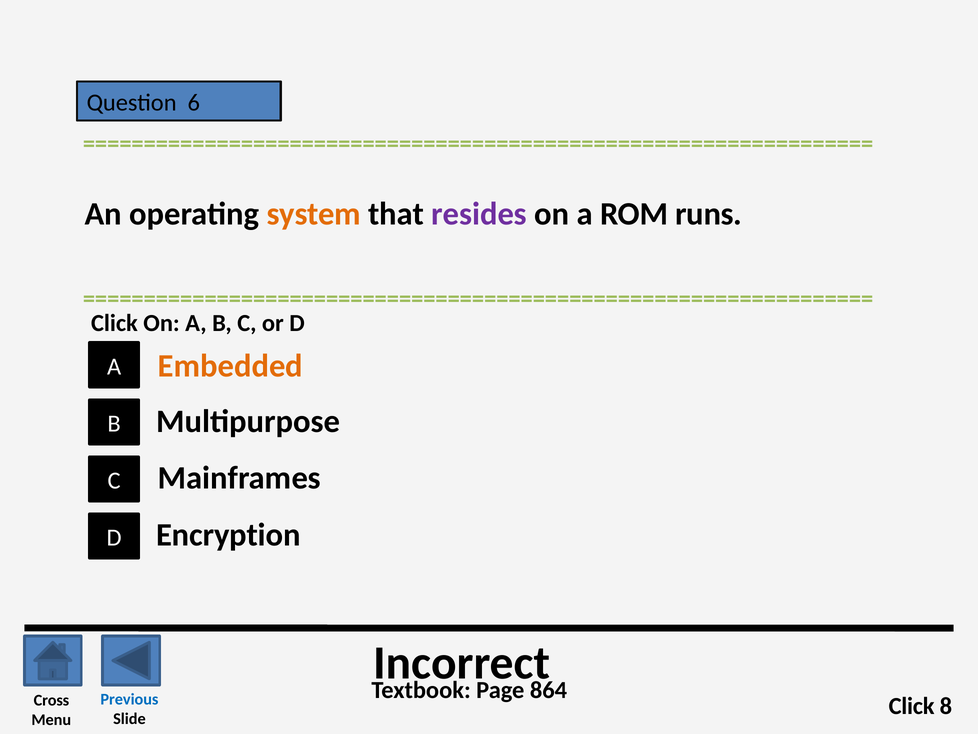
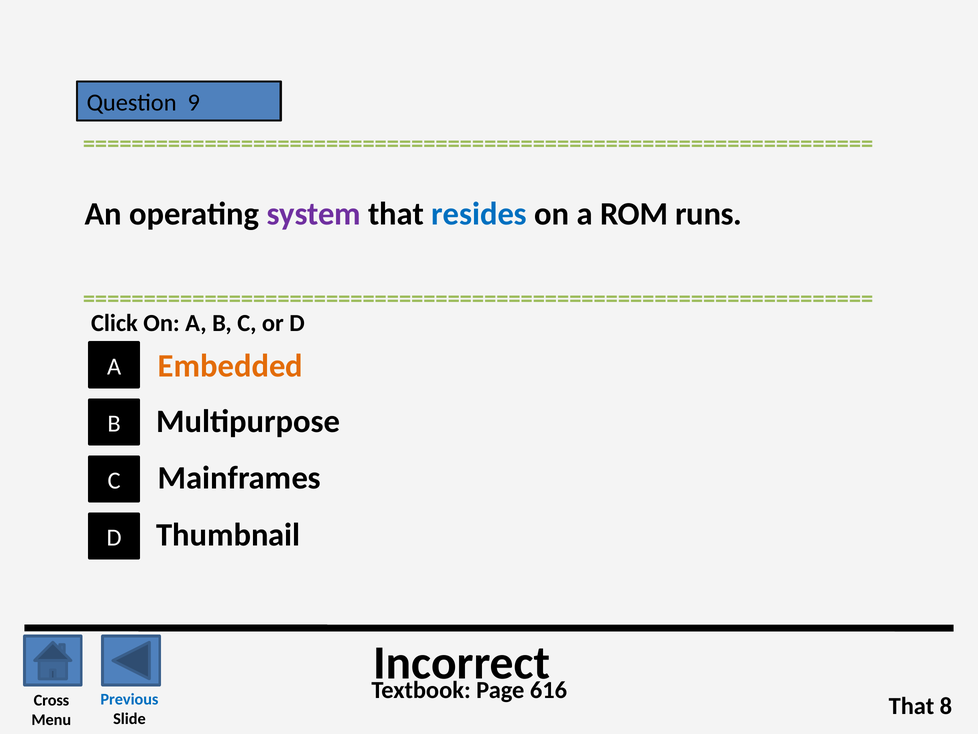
6: 6 -> 9
system colour: orange -> purple
resides colour: purple -> blue
Encryption: Encryption -> Thumbnail
864: 864 -> 616
Click at (912, 706): Click -> That
